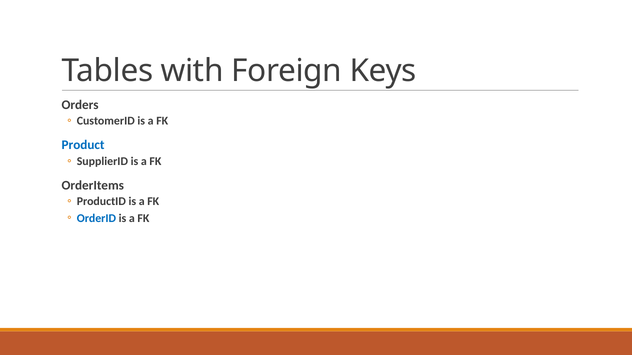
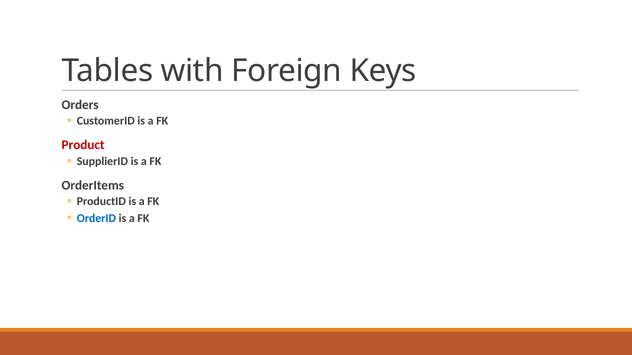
Product colour: blue -> red
